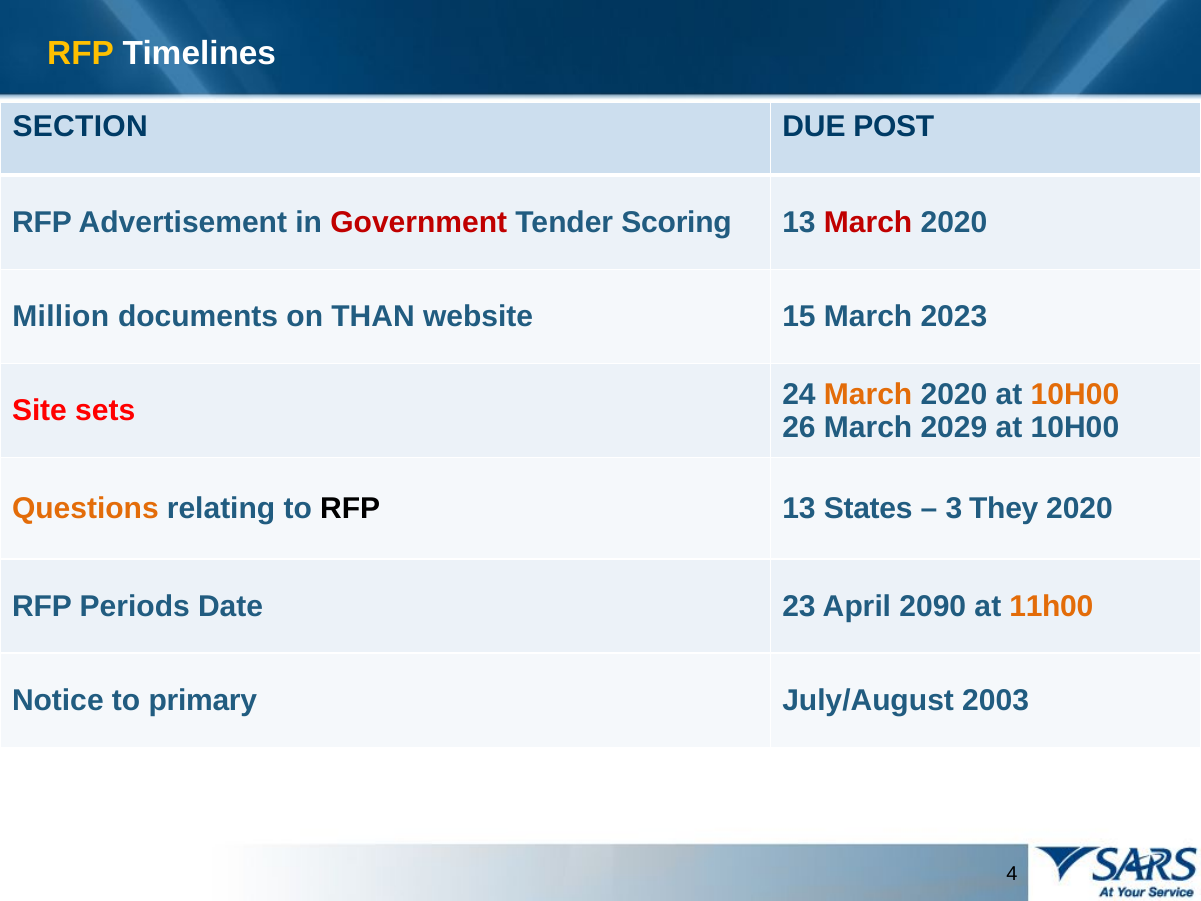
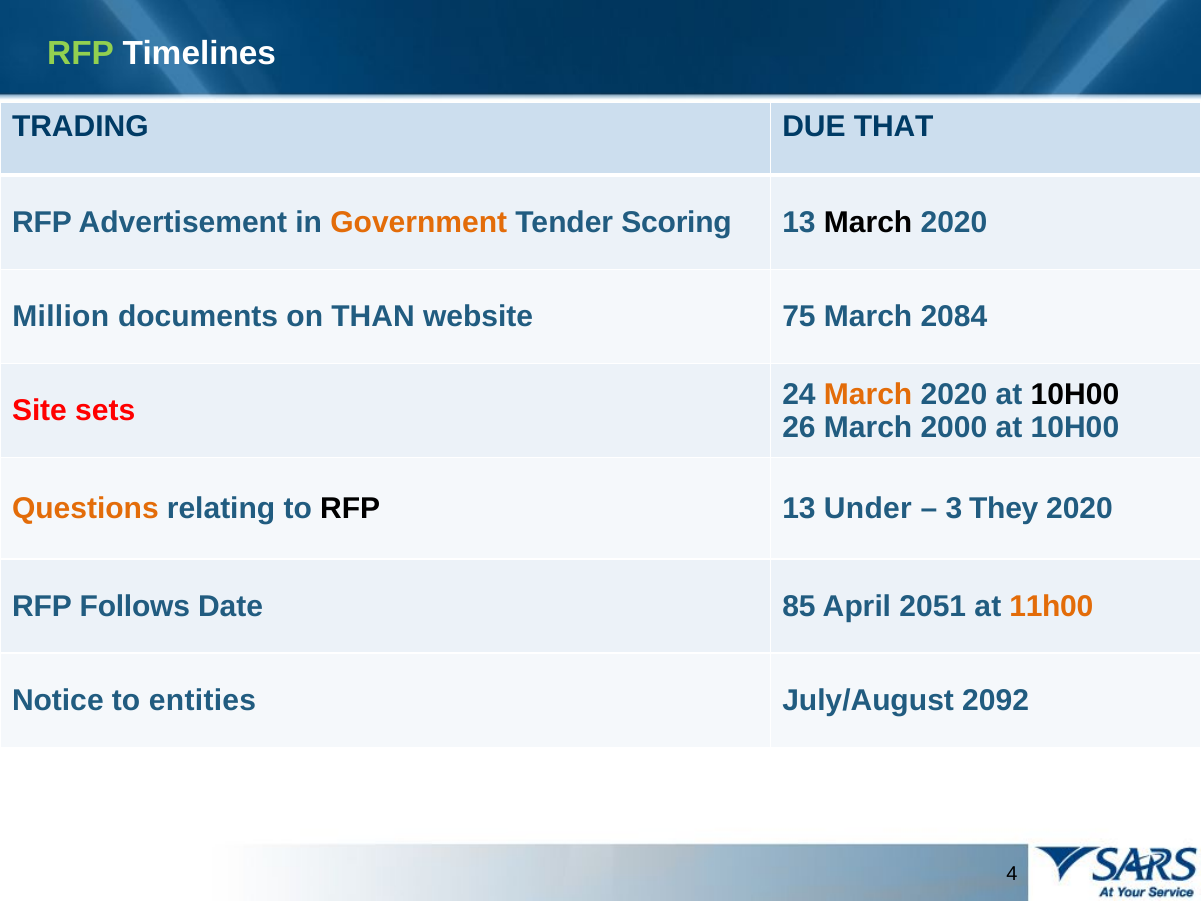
RFP at (81, 54) colour: yellow -> light green
SECTION: SECTION -> TRADING
POST: POST -> THAT
Government colour: red -> orange
March at (868, 223) colour: red -> black
15: 15 -> 75
2023: 2023 -> 2084
10H00 at (1075, 394) colour: orange -> black
2029: 2029 -> 2000
States: States -> Under
Periods: Periods -> Follows
23: 23 -> 85
2090: 2090 -> 2051
primary: primary -> entities
2003: 2003 -> 2092
